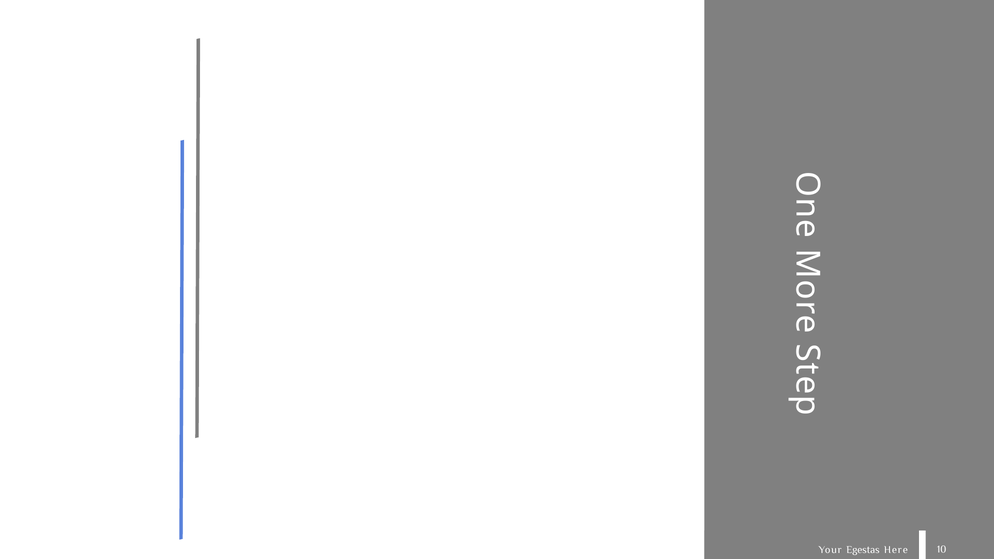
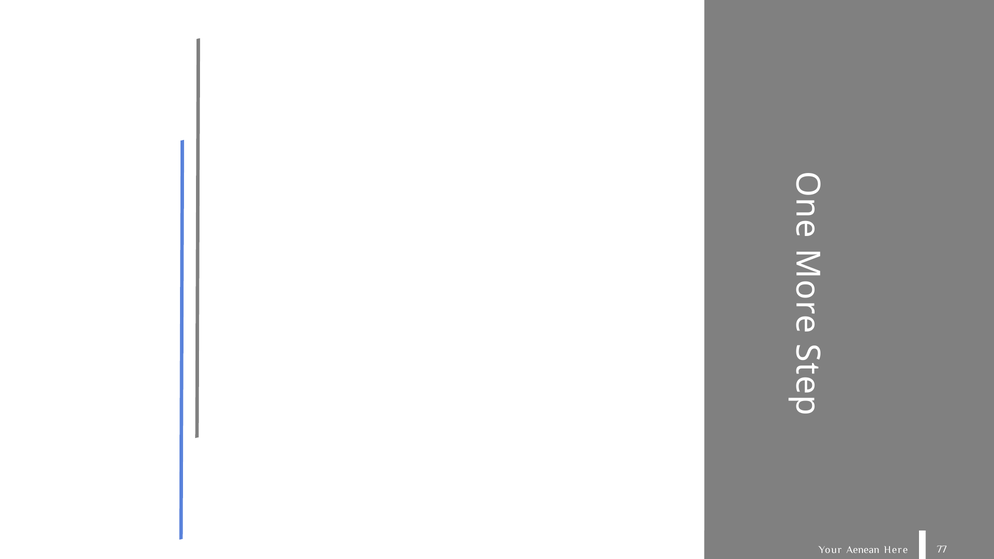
Egestas: Egestas -> Aenean
10: 10 -> 77
